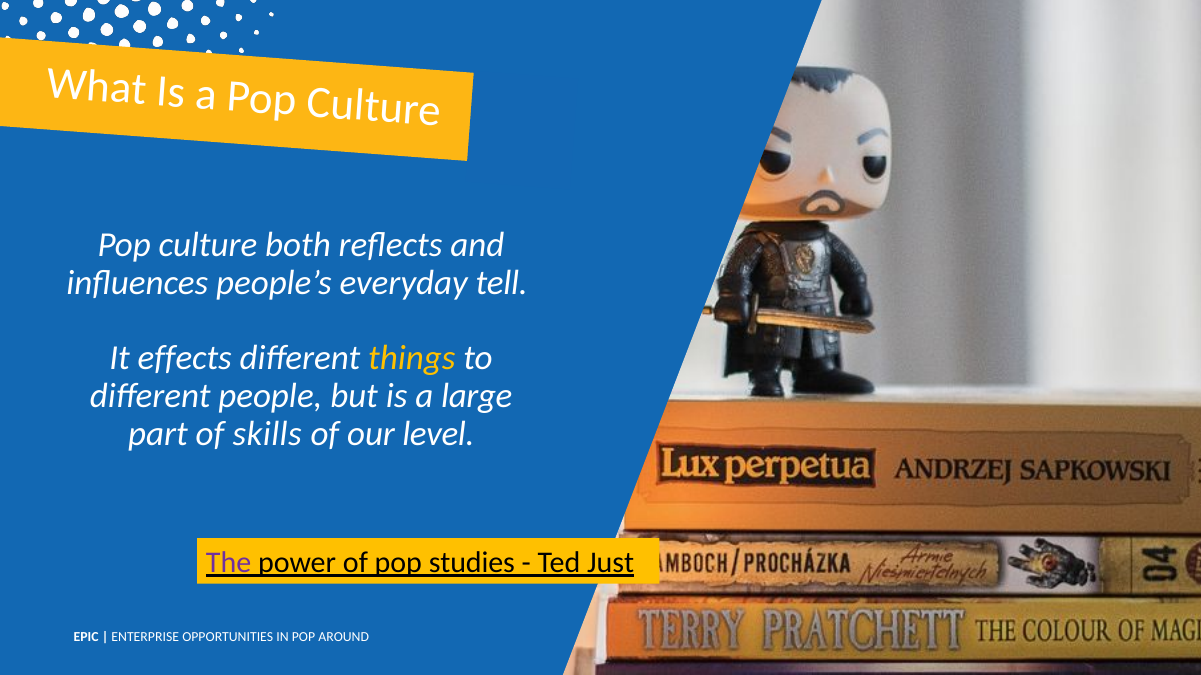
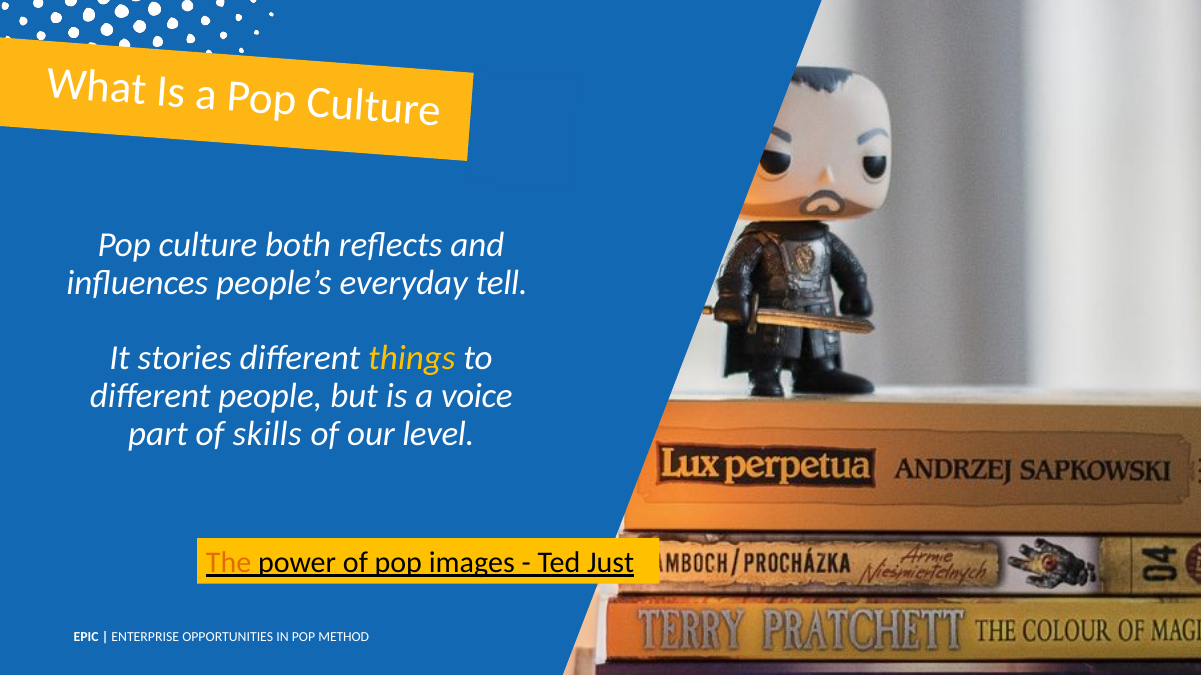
effects: effects -> stories
large: large -> voice
The colour: purple -> orange
studies: studies -> images
AROUND: AROUND -> METHOD
